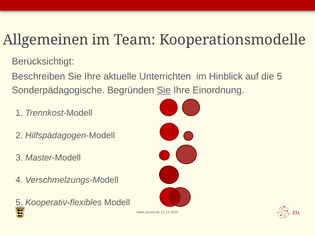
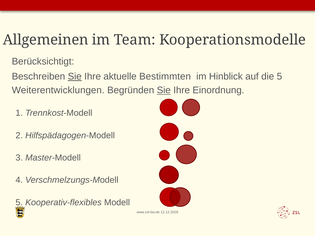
Sie at (75, 77) underline: none -> present
Unterrichten: Unterrichten -> Bestimmten
Sonderpädagogische: Sonderpädagogische -> Weiterentwicklungen
